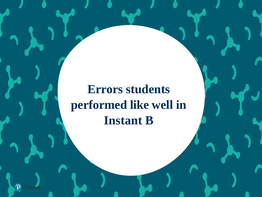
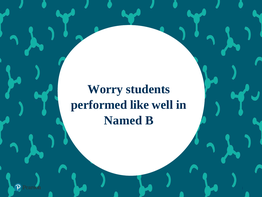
Errors: Errors -> Worry
Instant: Instant -> Named
